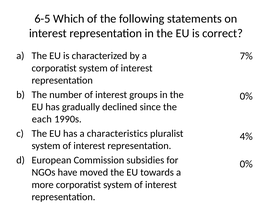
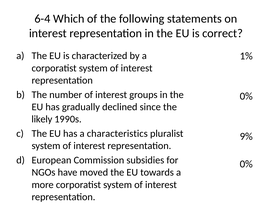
6-5: 6-5 -> 6-4
7%: 7% -> 1%
each: each -> likely
4%: 4% -> 9%
